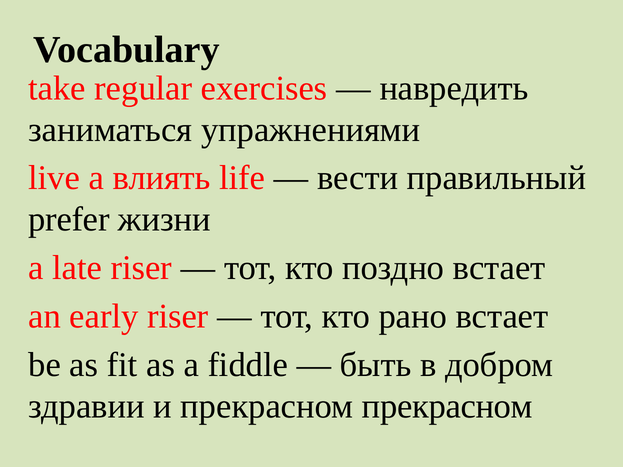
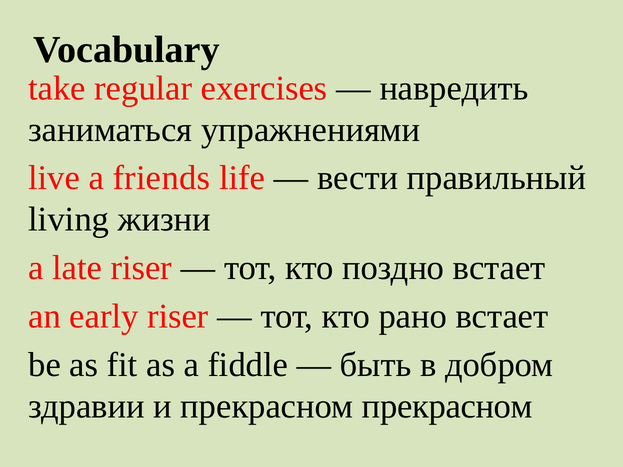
влиять: влиять -> friends
prefer: prefer -> living
